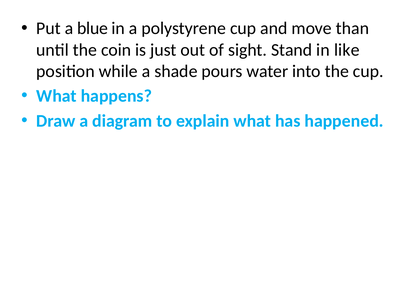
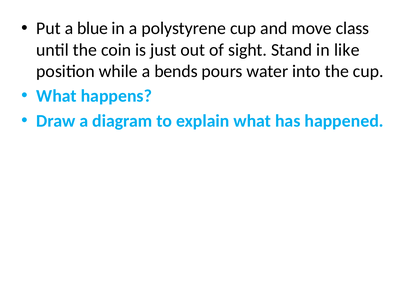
than: than -> class
shade: shade -> bends
